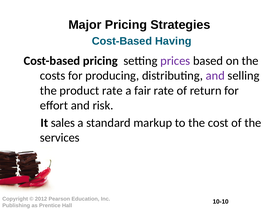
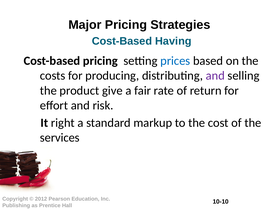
prices colour: purple -> blue
product rate: rate -> give
sales: sales -> right
